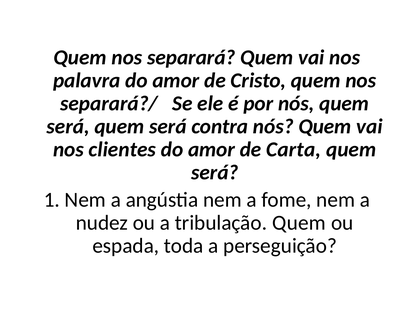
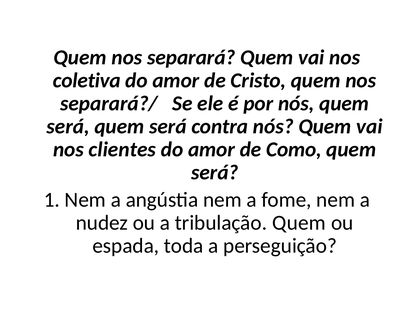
palavra: palavra -> coletiva
Carta: Carta -> Como
